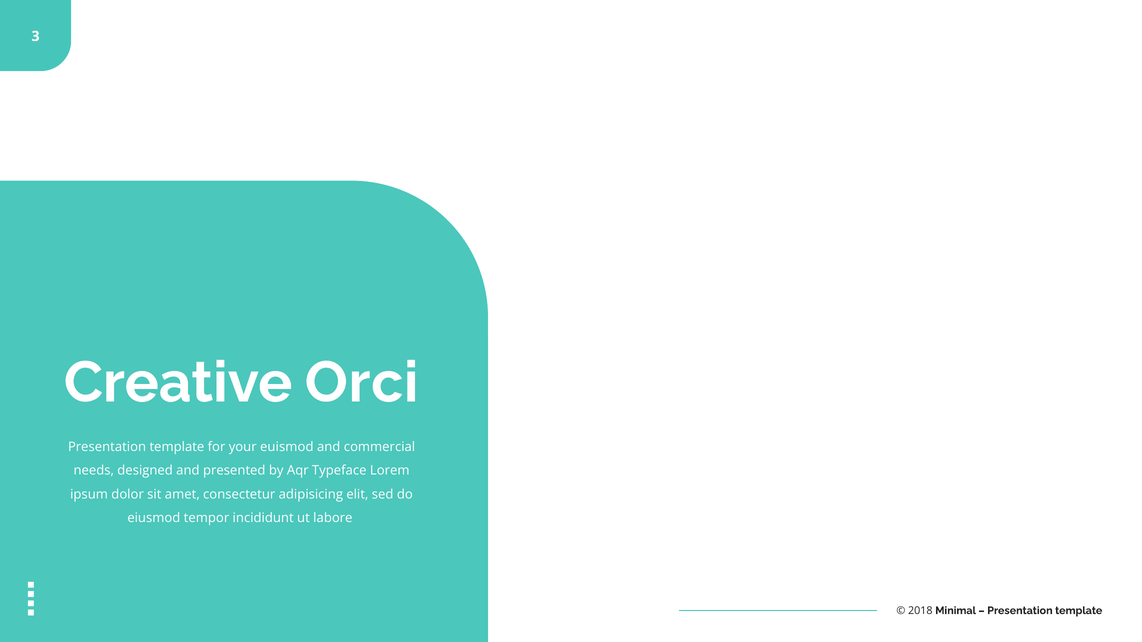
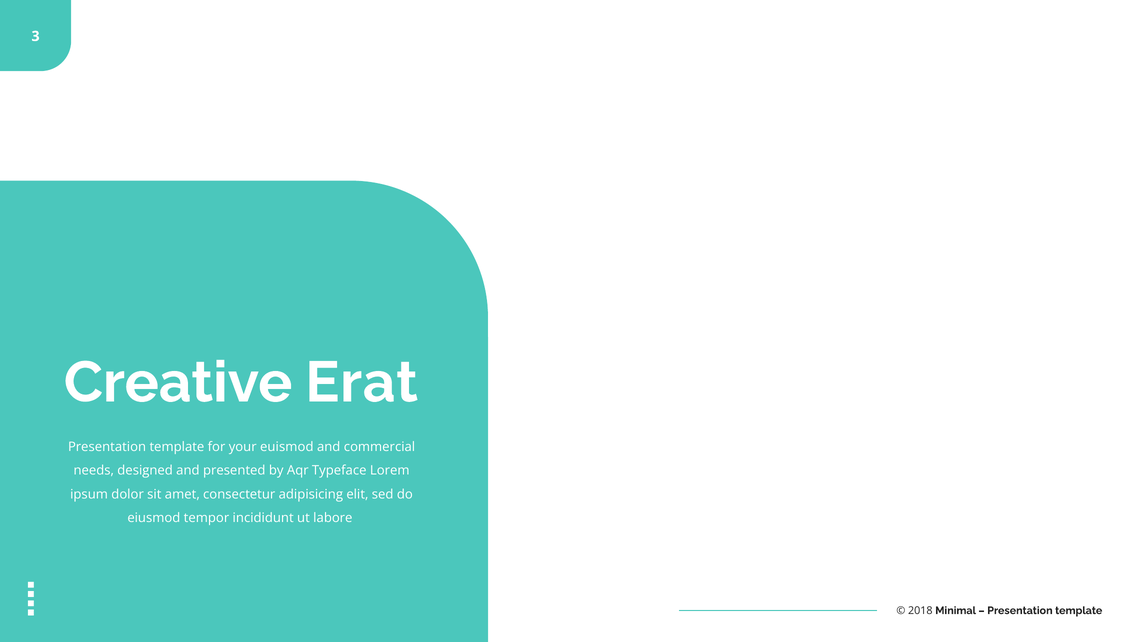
Orci: Orci -> Erat
